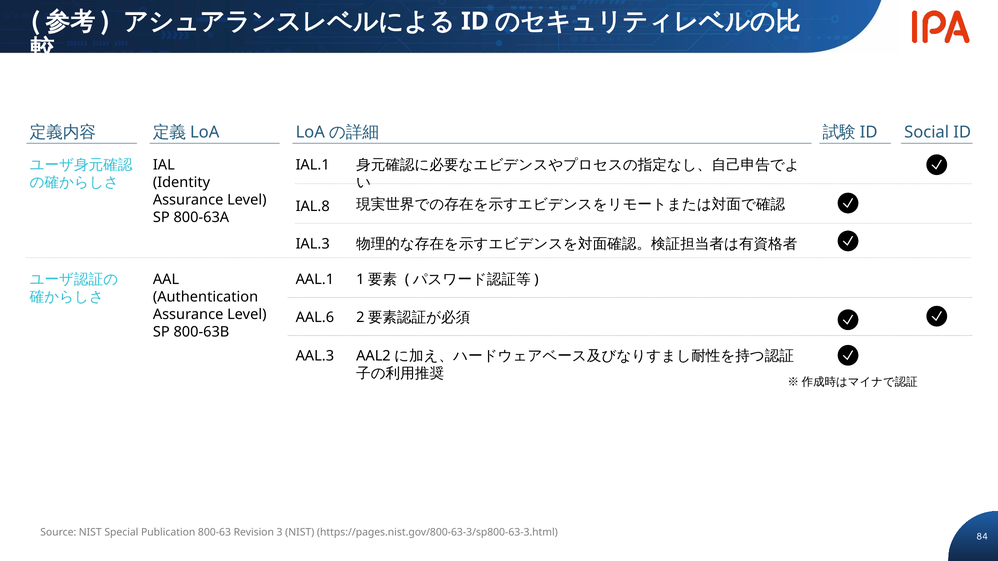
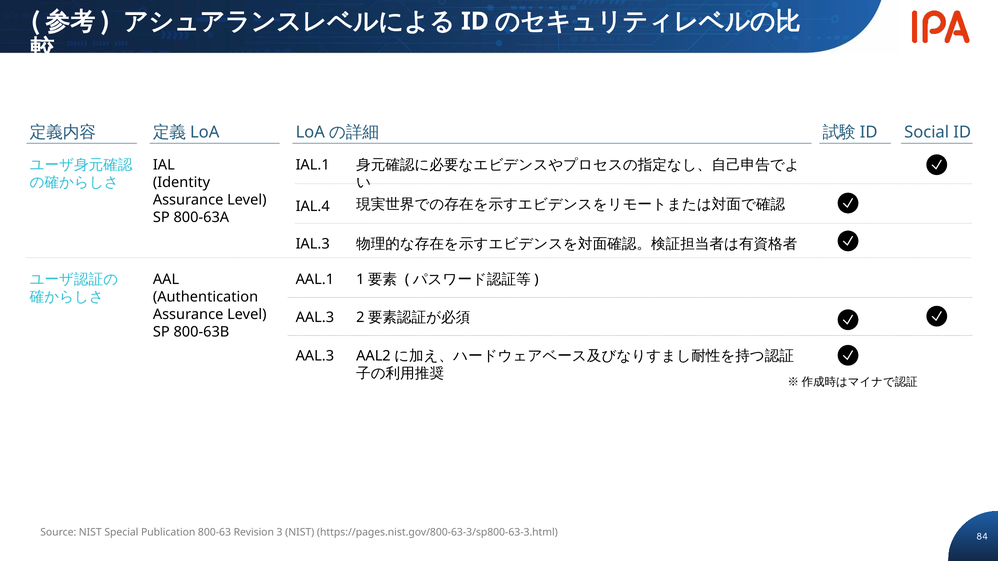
IAL.8: IAL.8 -> IAL.4
AAL.6 at (315, 318): AAL.6 -> AAL.3
